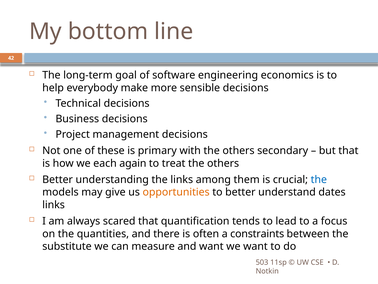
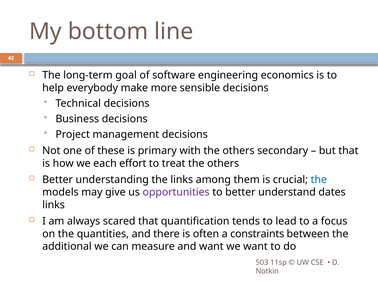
again: again -> effort
opportunities colour: orange -> purple
substitute: substitute -> additional
